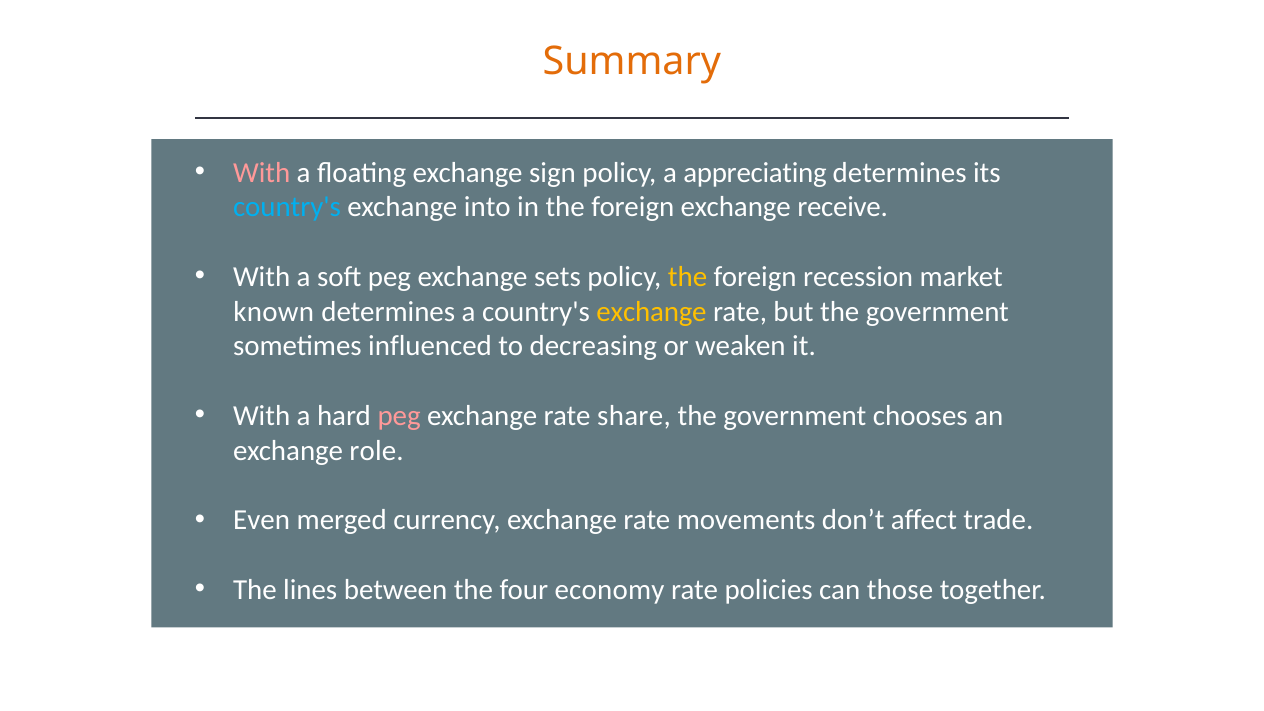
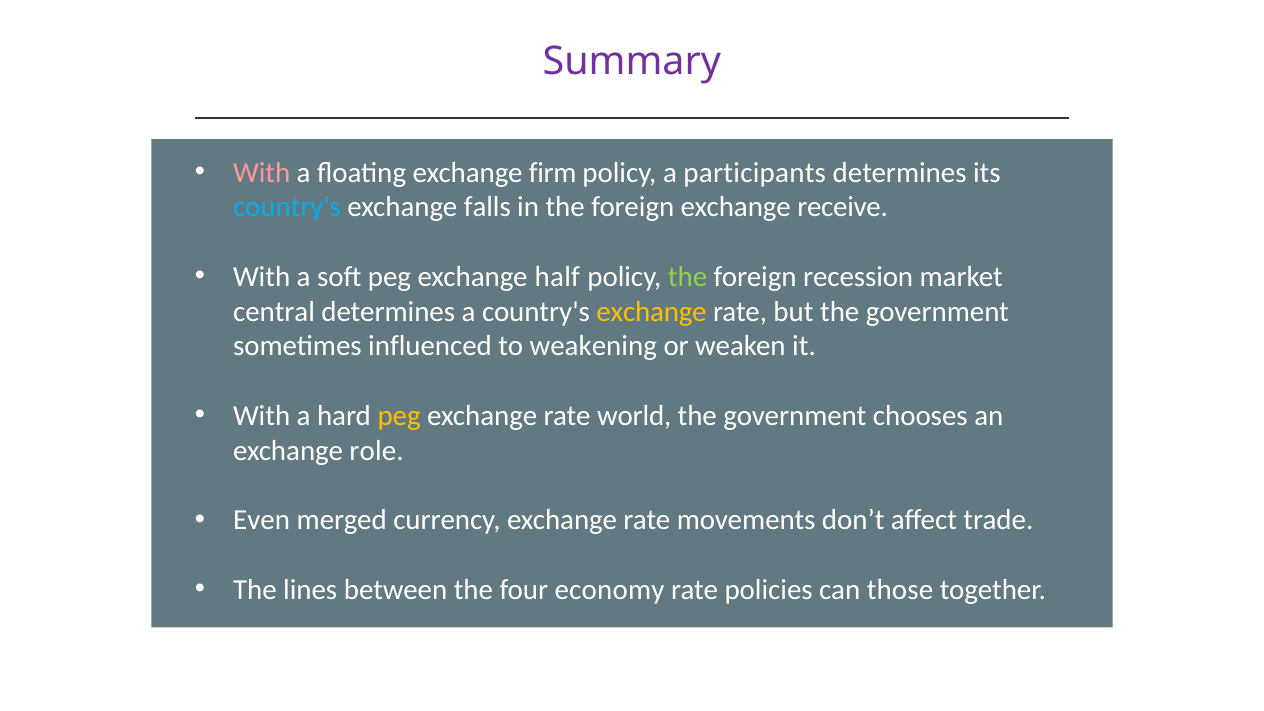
Summary colour: orange -> purple
sign: sign -> firm
appreciating: appreciating -> participants
into: into -> falls
sets: sets -> half
the at (688, 277) colour: yellow -> light green
known: known -> central
decreasing: decreasing -> weakening
peg at (399, 416) colour: pink -> yellow
share: share -> world
